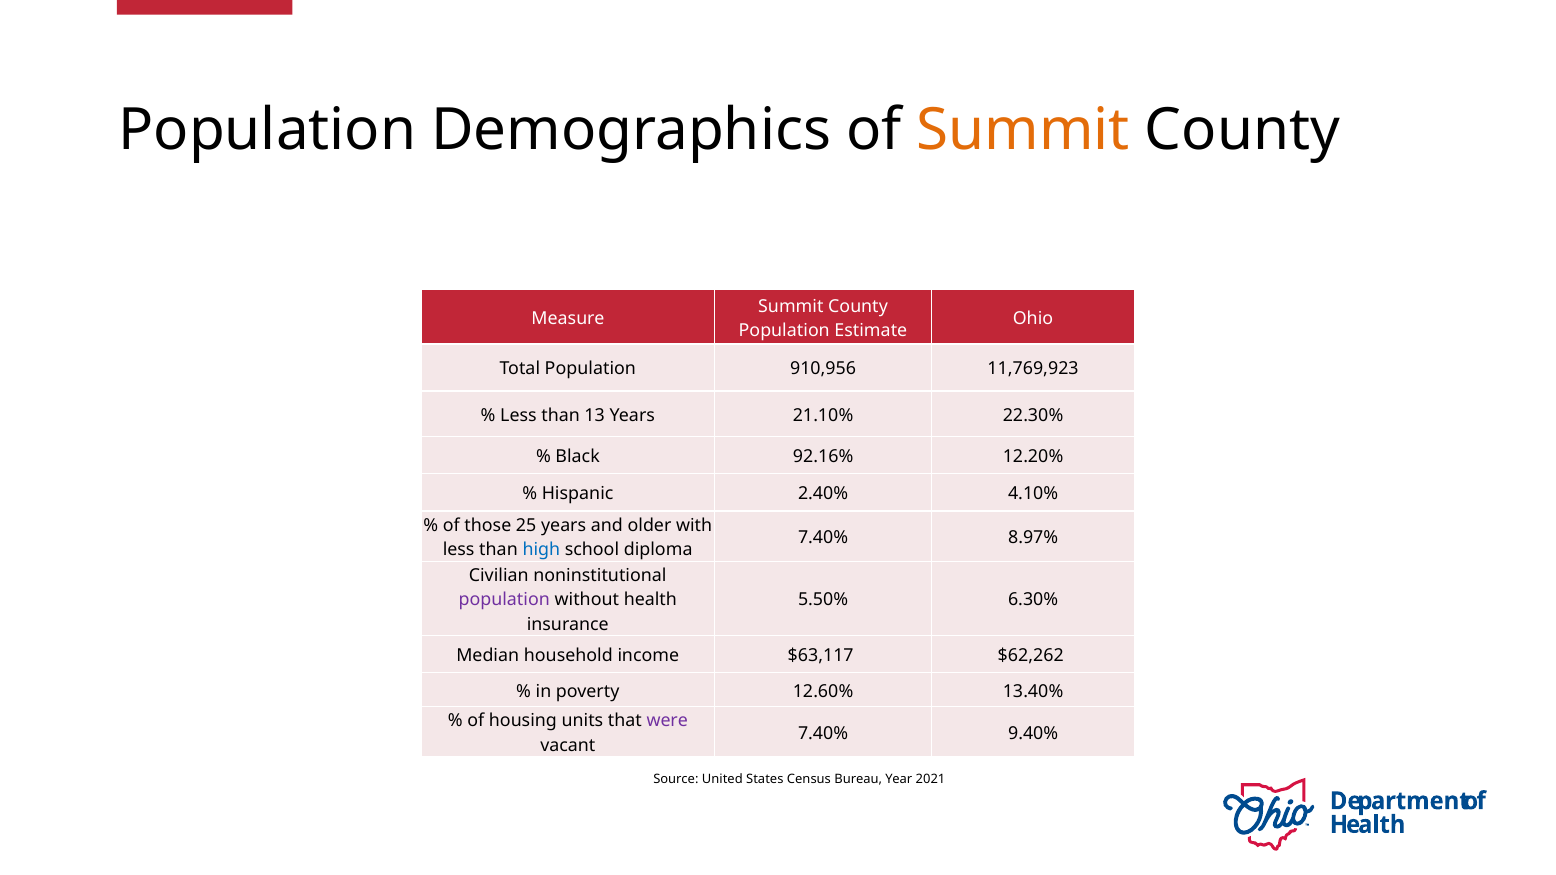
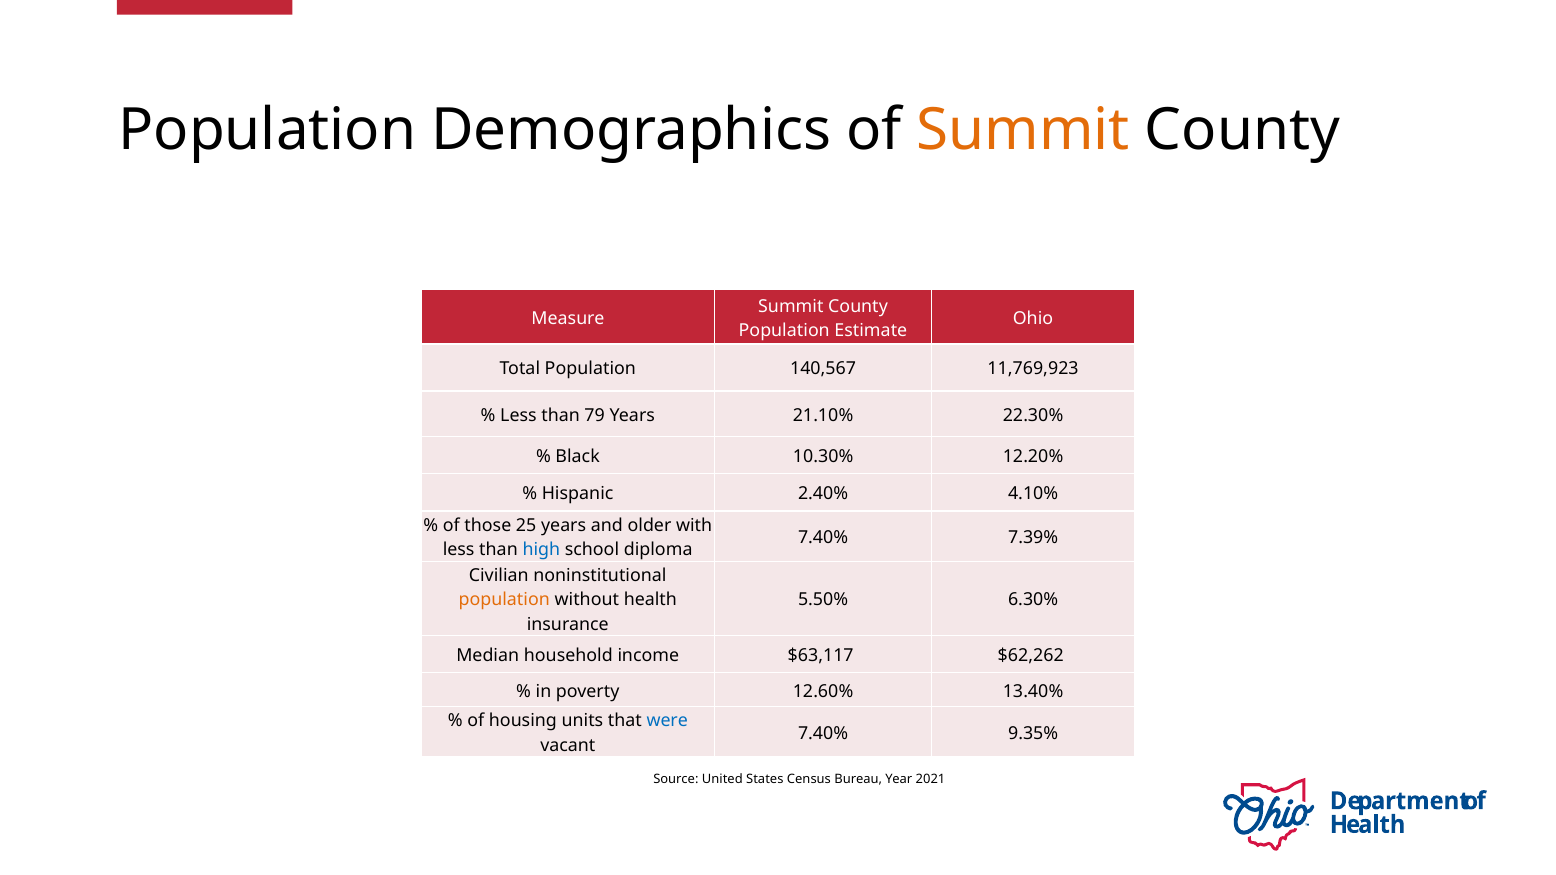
910,956: 910,956 -> 140,567
13: 13 -> 79
92.16%: 92.16% -> 10.30%
8.97%: 8.97% -> 7.39%
population at (504, 600) colour: purple -> orange
were colour: purple -> blue
9.40%: 9.40% -> 9.35%
